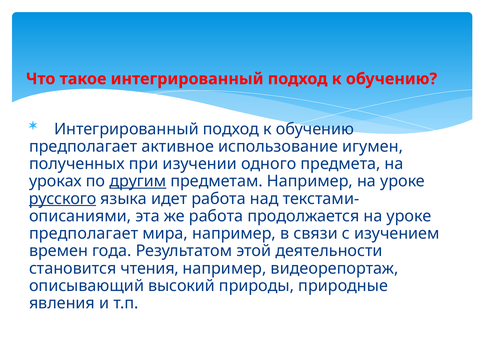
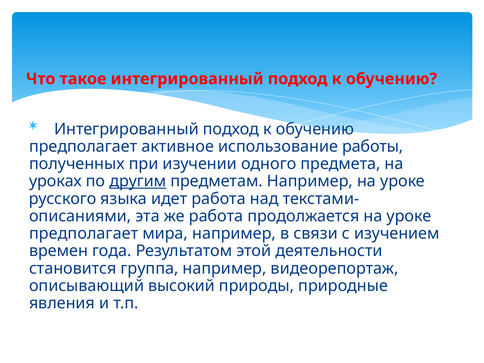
игумен: игумен -> работы
русского underline: present -> none
чтения: чтения -> группа
